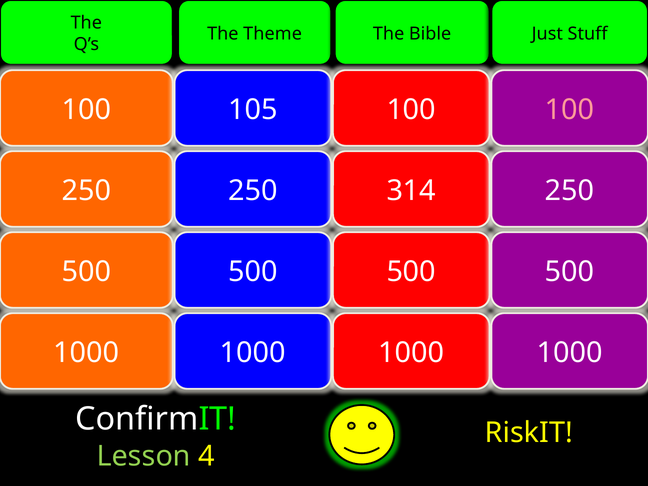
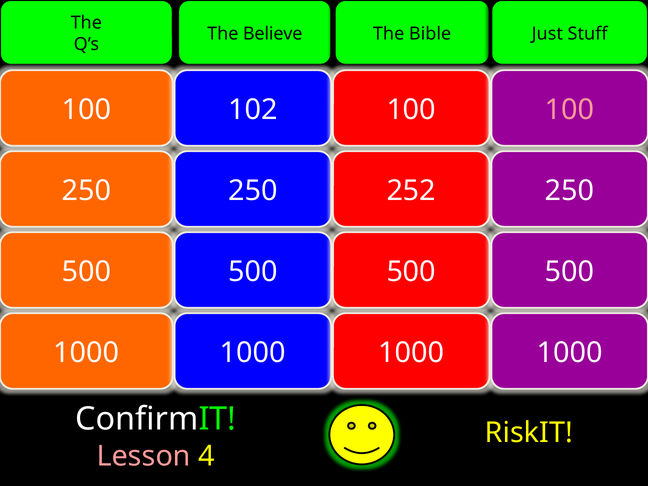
Theme: Theme -> Believe
105: 105 -> 102
314: 314 -> 252
Lesson colour: light green -> pink
